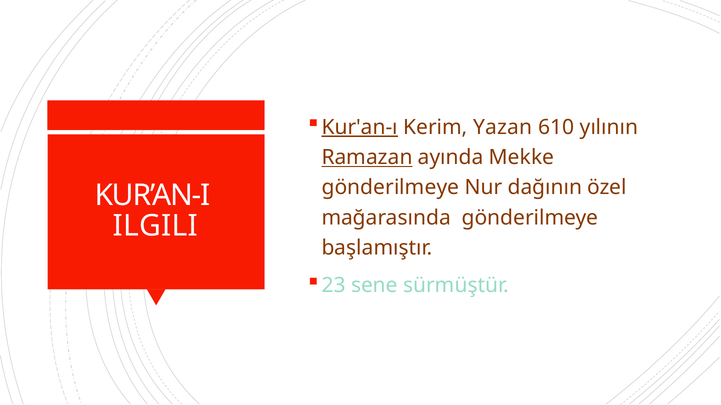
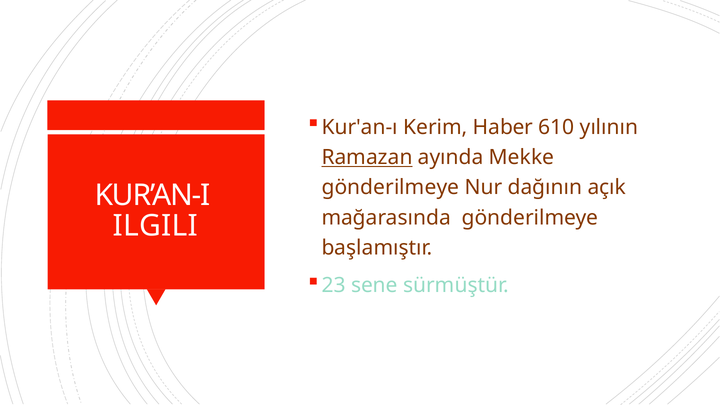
Kur'an-ı underline: present -> none
Yazan: Yazan -> Haber
özel: özel -> açık
